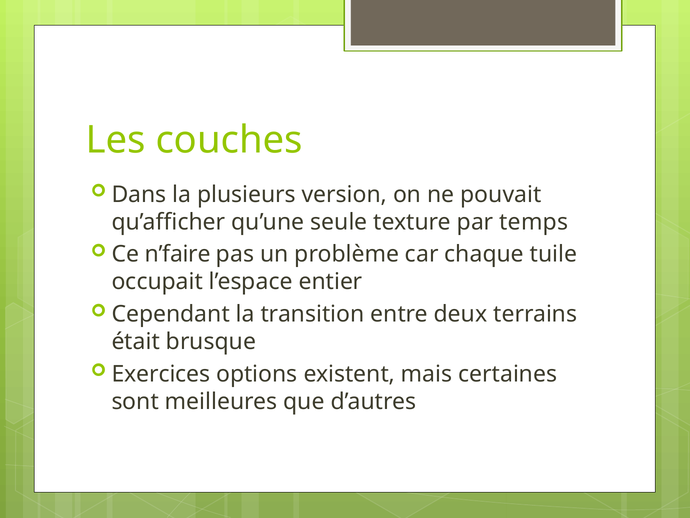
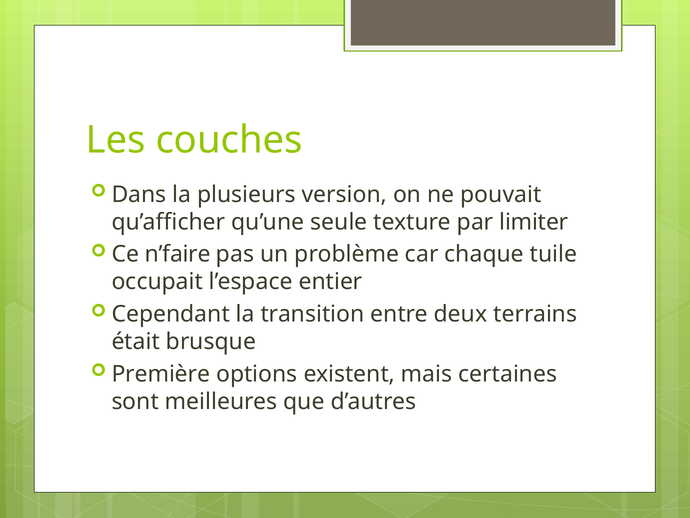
temps: temps -> limiter
Exercices: Exercices -> Première
